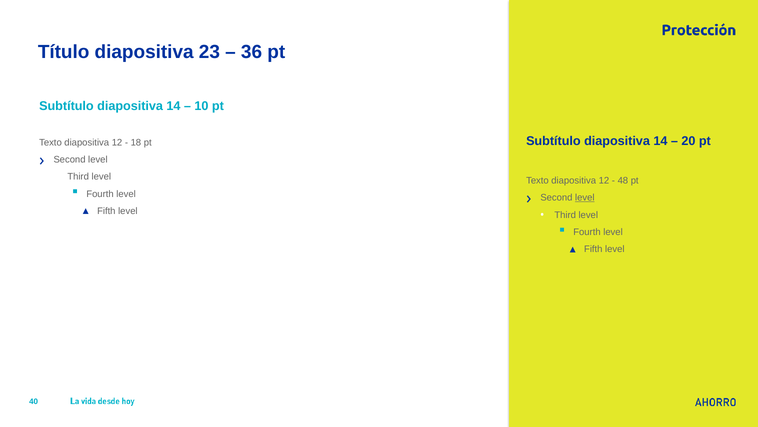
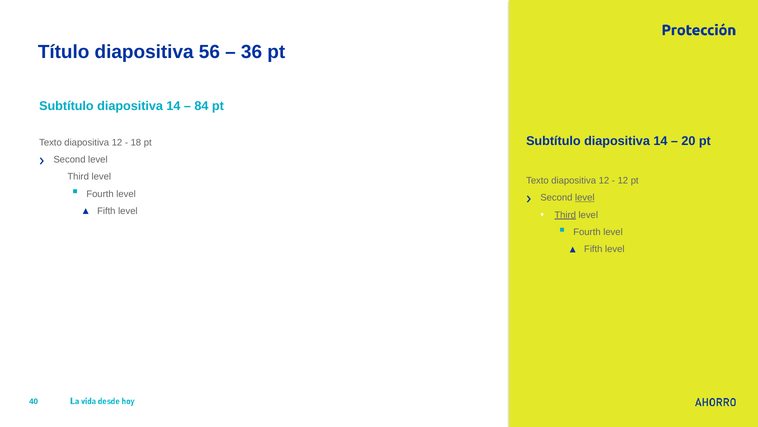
23: 23 -> 56
10: 10 -> 84
48 at (623, 180): 48 -> 12
Third at (565, 215) underline: none -> present
